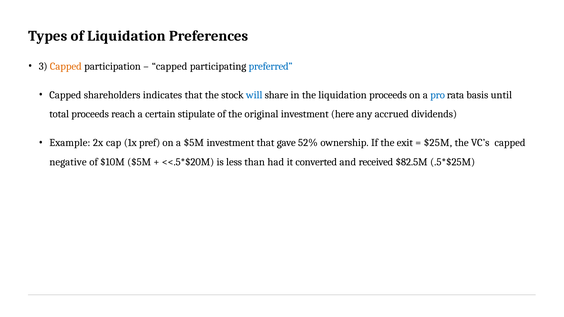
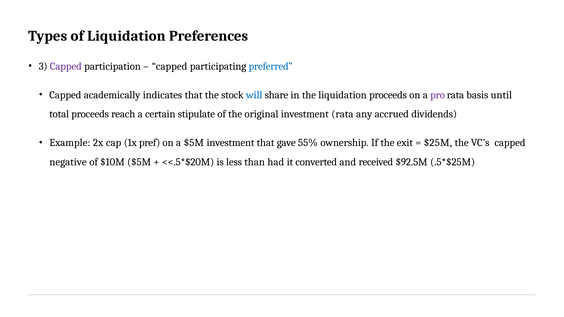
Capped at (66, 66) colour: orange -> purple
shareholders: shareholders -> academically
pro colour: blue -> purple
investment here: here -> rata
52%: 52% -> 55%
$82.5M: $82.5M -> $92.5M
